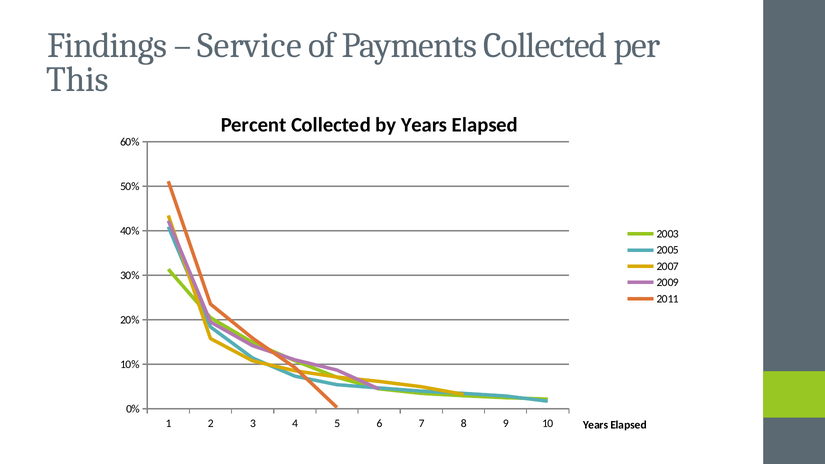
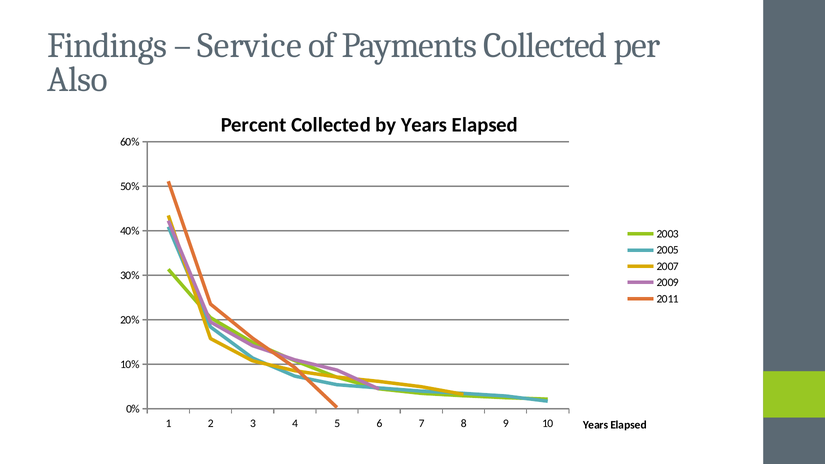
This: This -> Also
